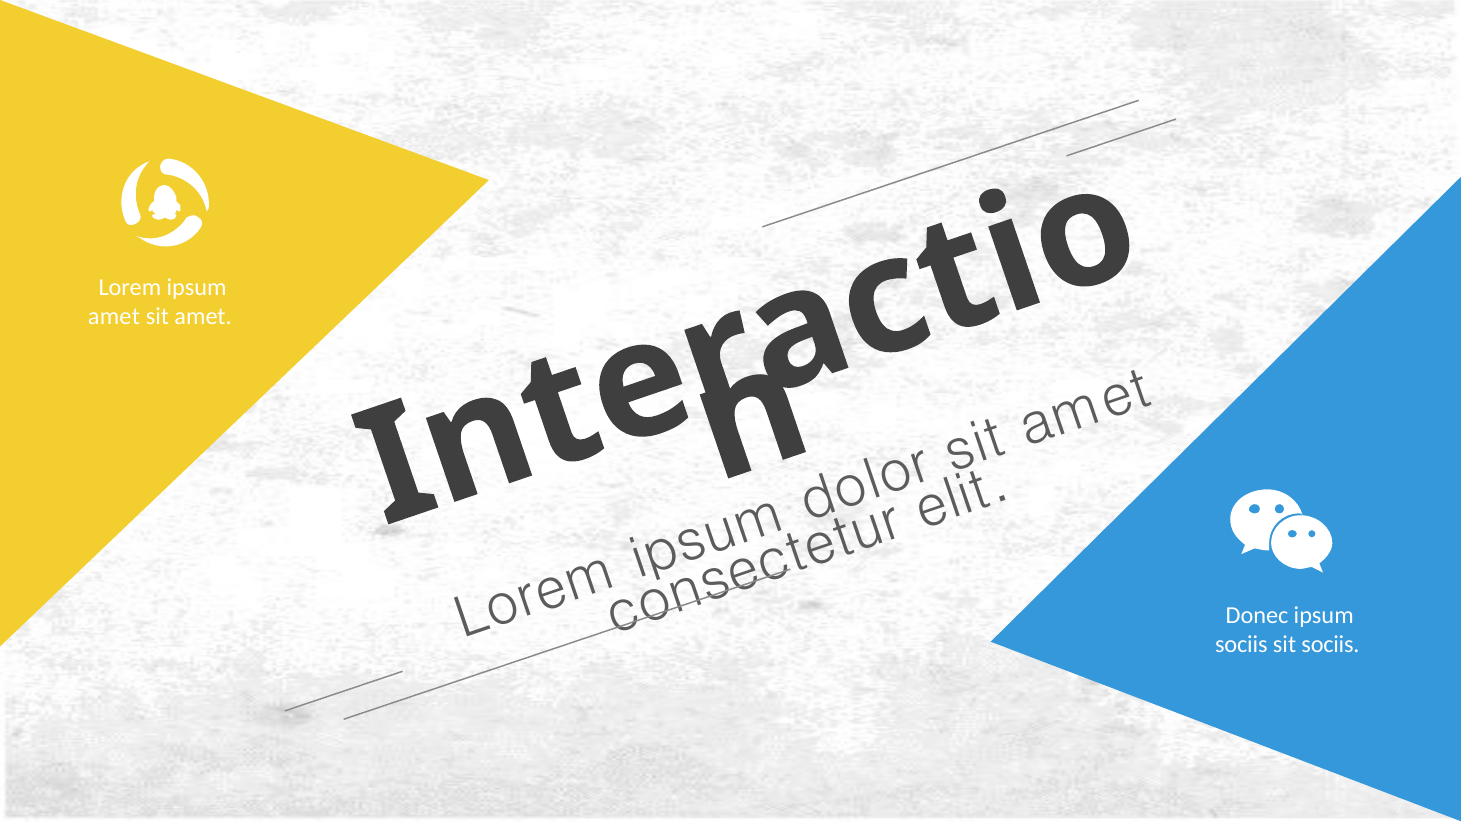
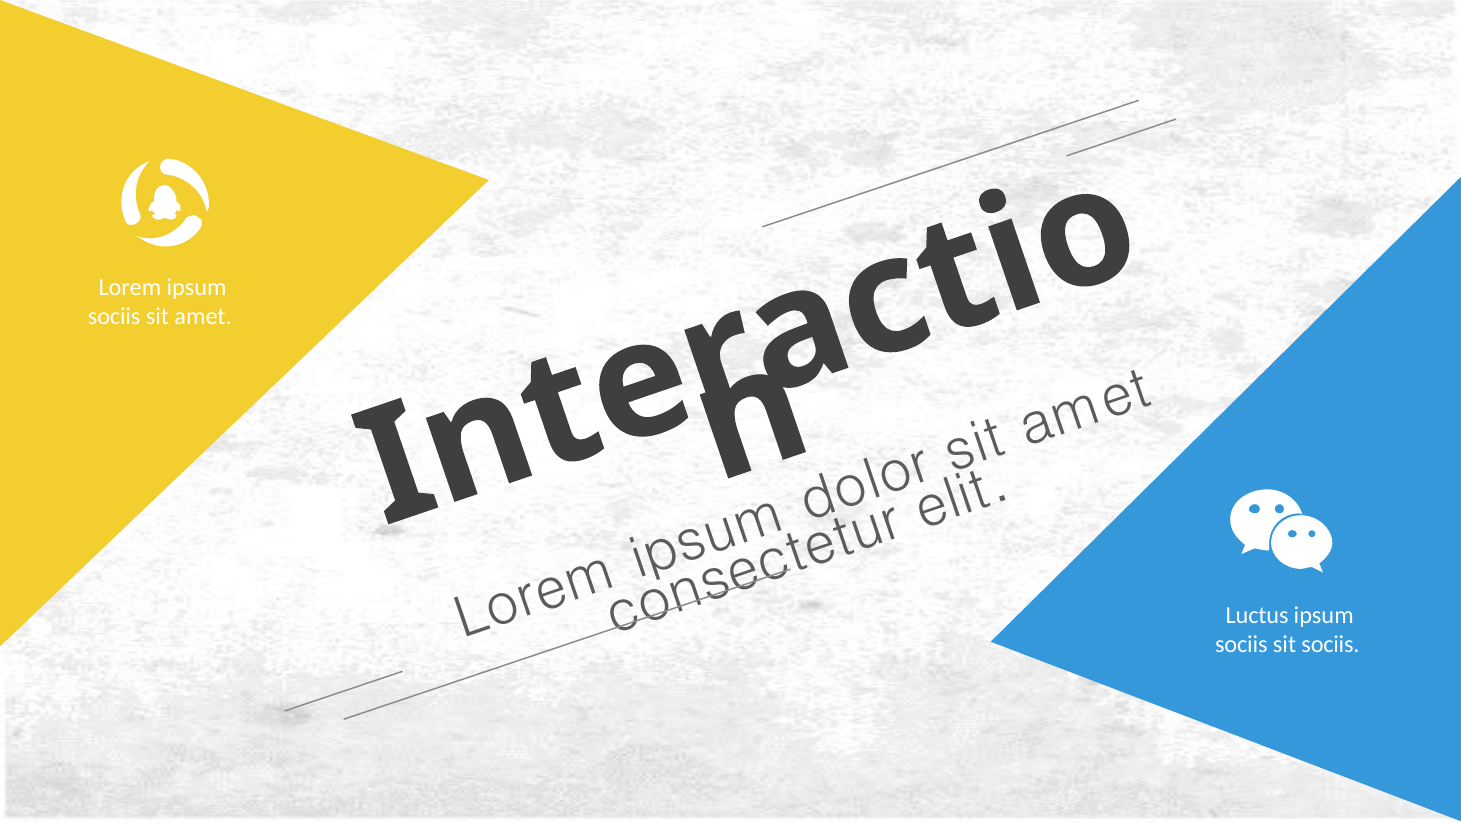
amet at (114, 316): amet -> sociis
Donec: Donec -> Luctus
